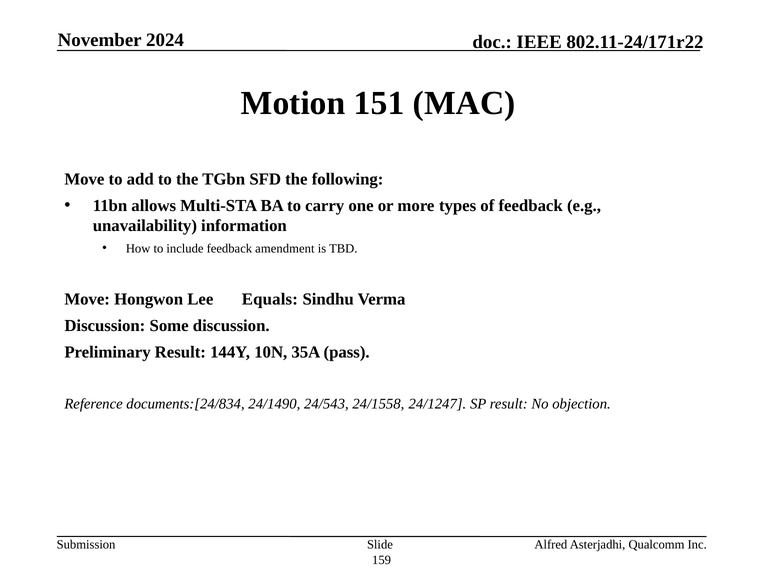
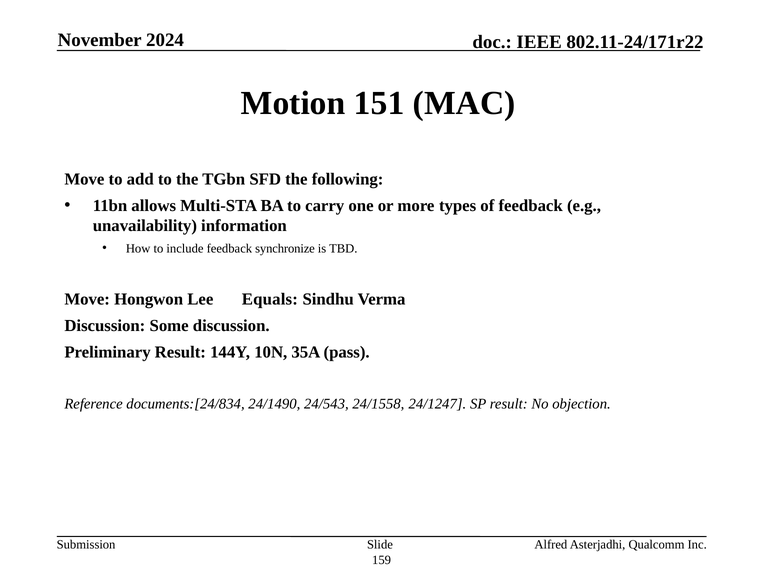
amendment: amendment -> synchronize
